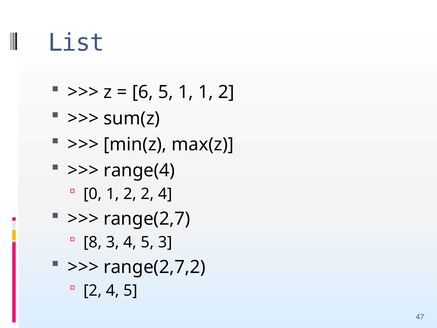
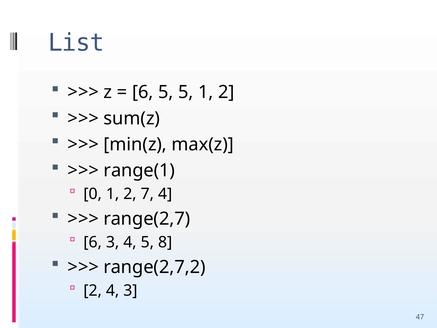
5 1: 1 -> 5
range(4: range(4 -> range(1
2 2: 2 -> 7
8 at (93, 242): 8 -> 6
5 3: 3 -> 8
2 4 5: 5 -> 3
